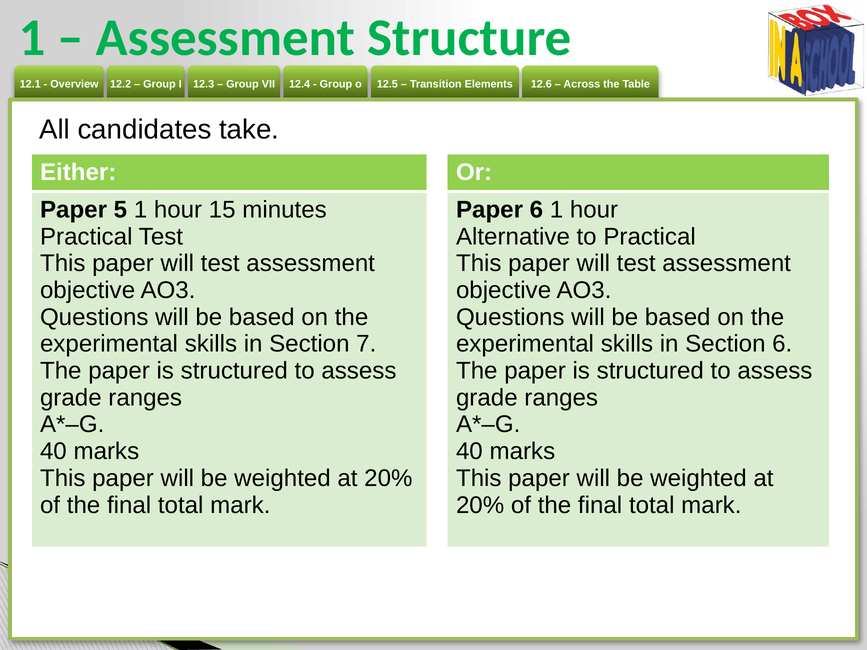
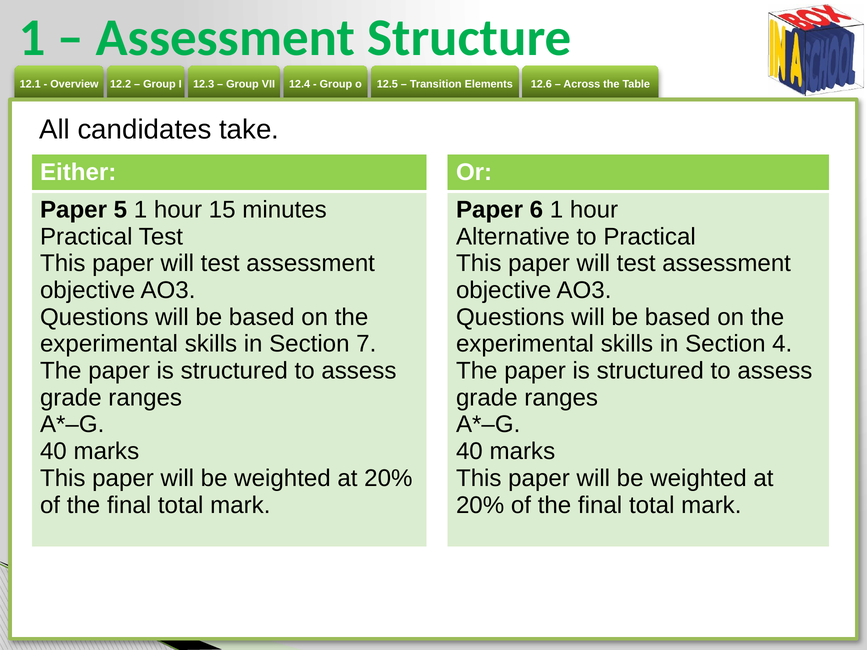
Section 6: 6 -> 4
